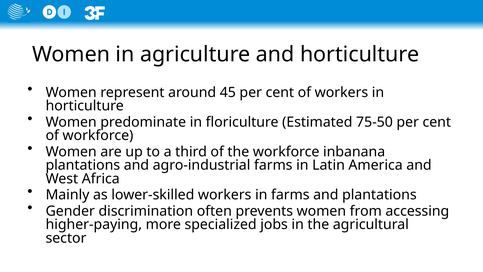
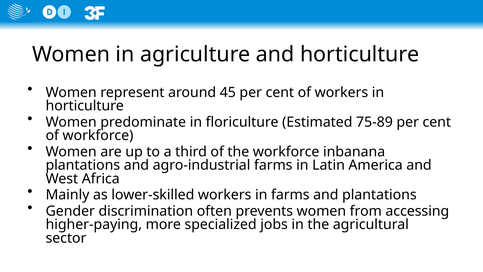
75-50: 75-50 -> 75-89
